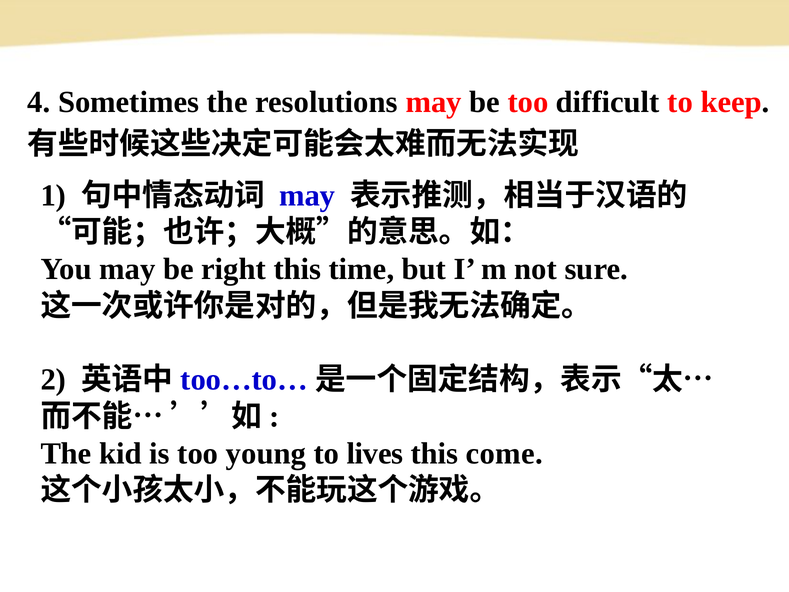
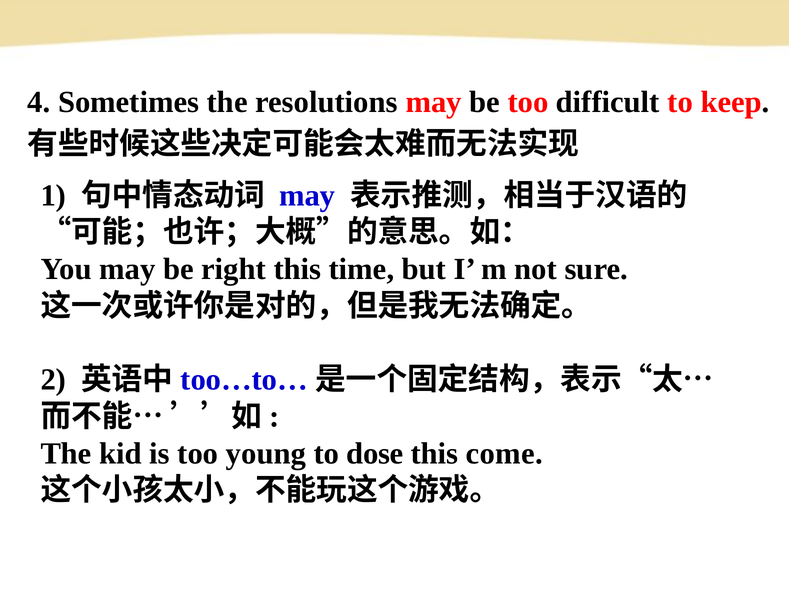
lives: lives -> dose
